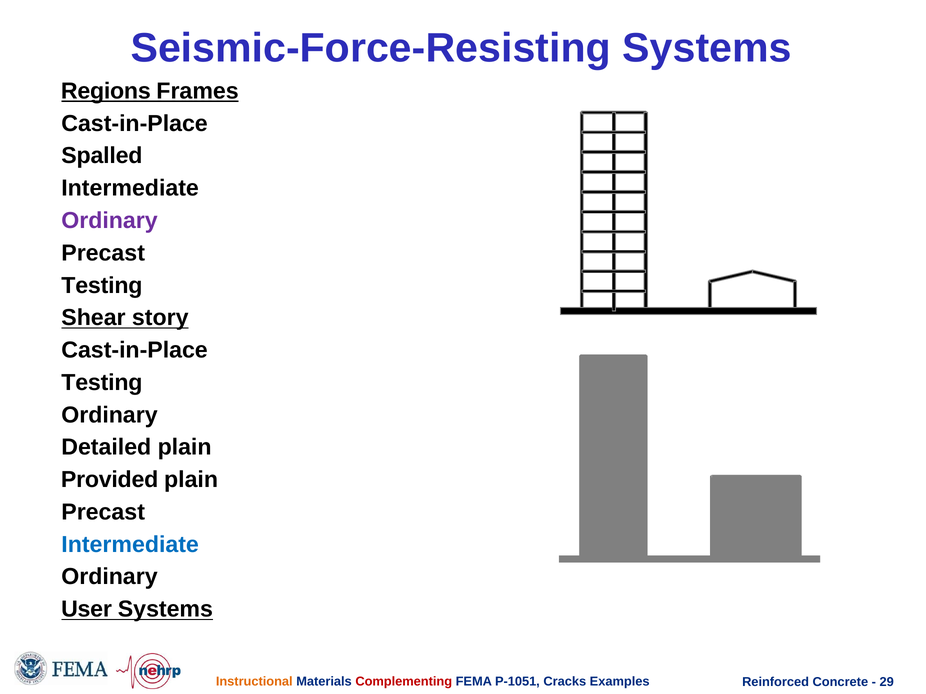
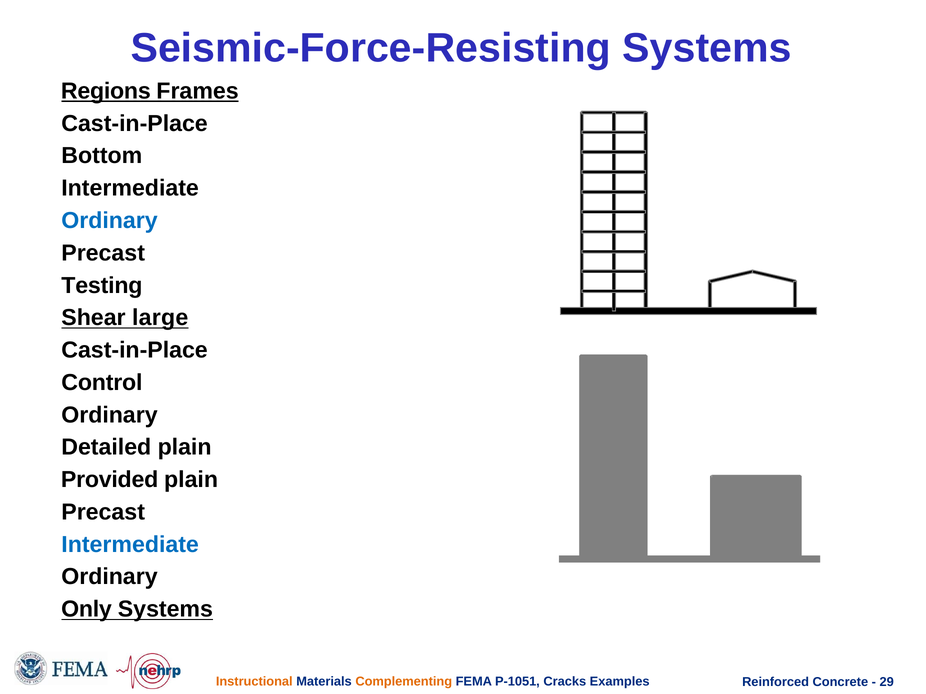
Spalled: Spalled -> Bottom
Ordinary at (110, 221) colour: purple -> blue
story: story -> large
Testing at (102, 383): Testing -> Control
User: User -> Only
Complementing colour: red -> orange
